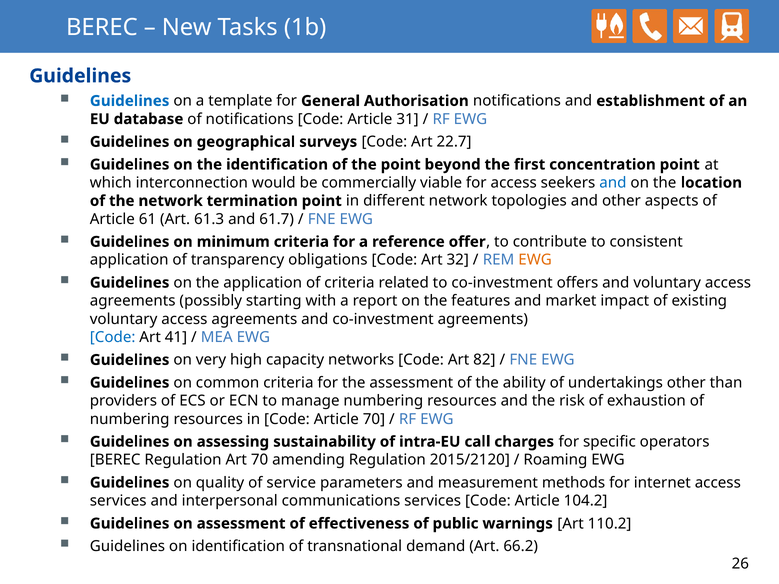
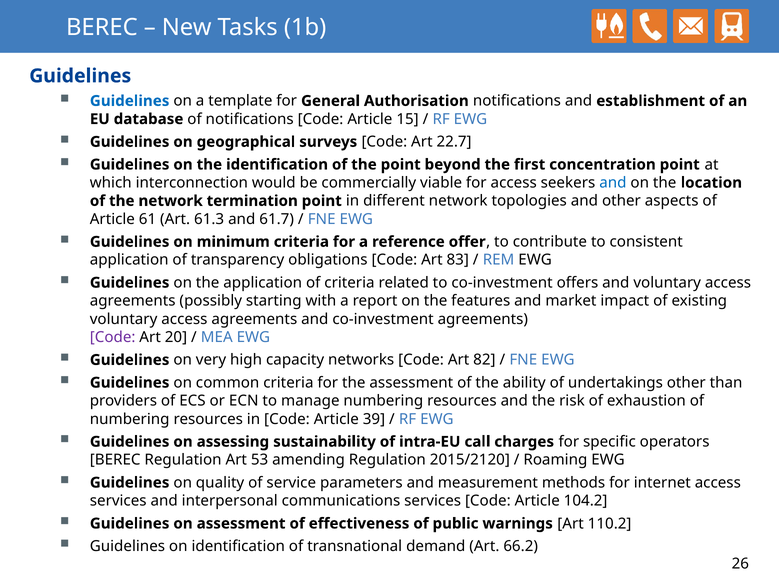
31: 31 -> 15
32: 32 -> 83
EWG at (535, 260) colour: orange -> black
Code at (113, 337) colour: blue -> purple
41: 41 -> 20
Article 70: 70 -> 39
Art 70: 70 -> 53
